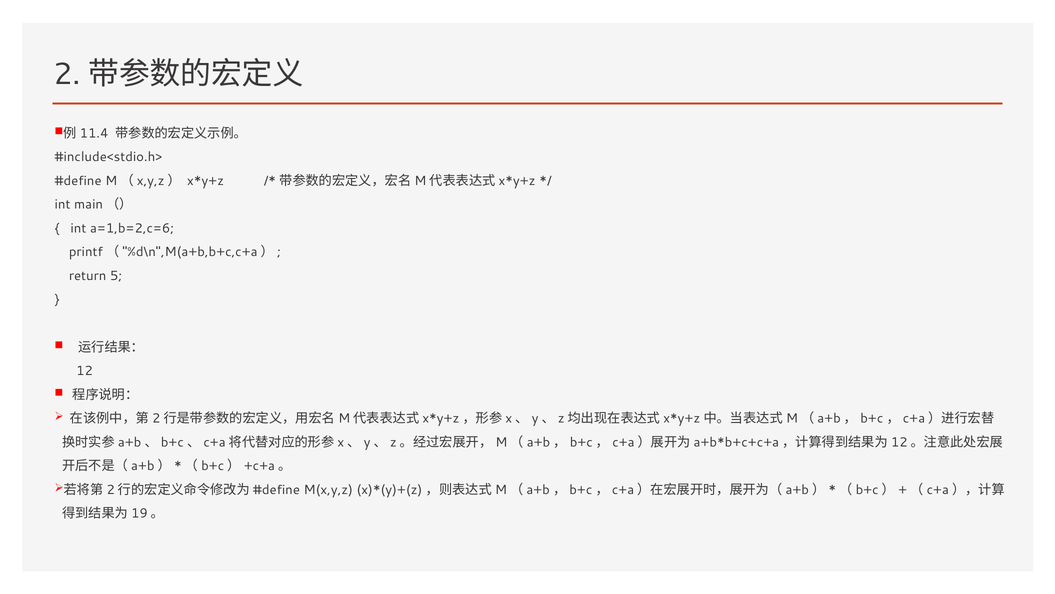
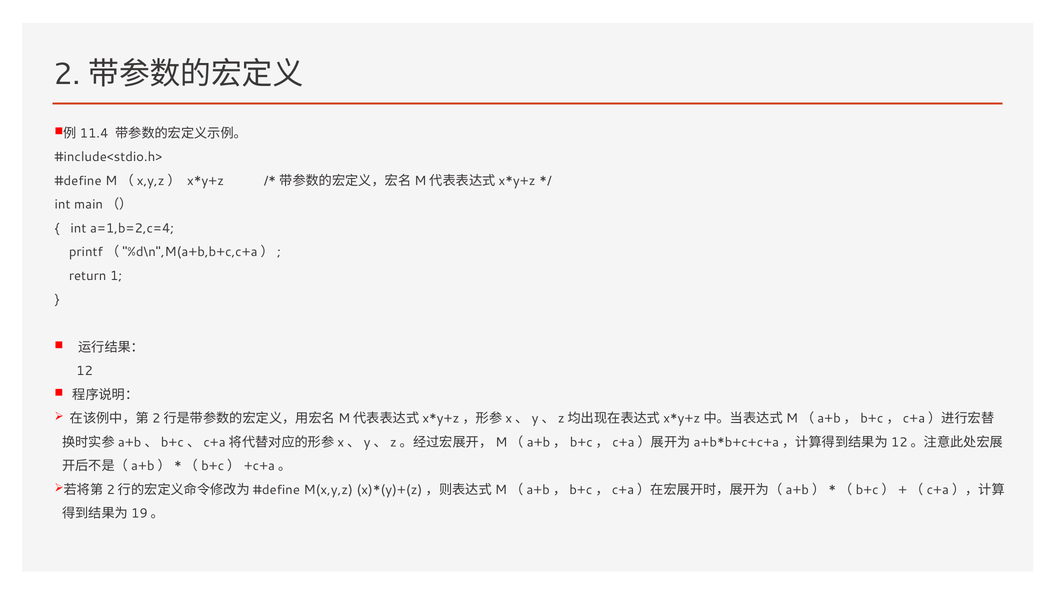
a=1,b=2,c=6: a=1,b=2,c=6 -> a=1,b=2,c=4
5: 5 -> 1
